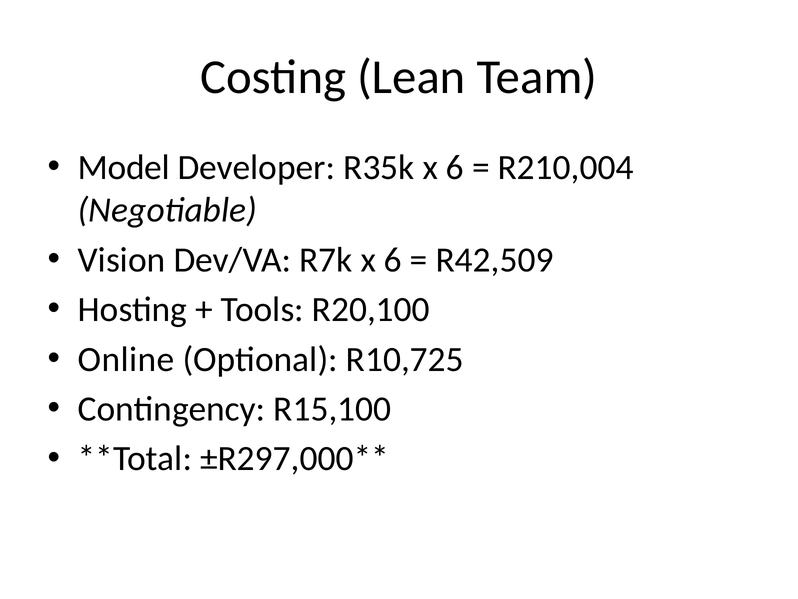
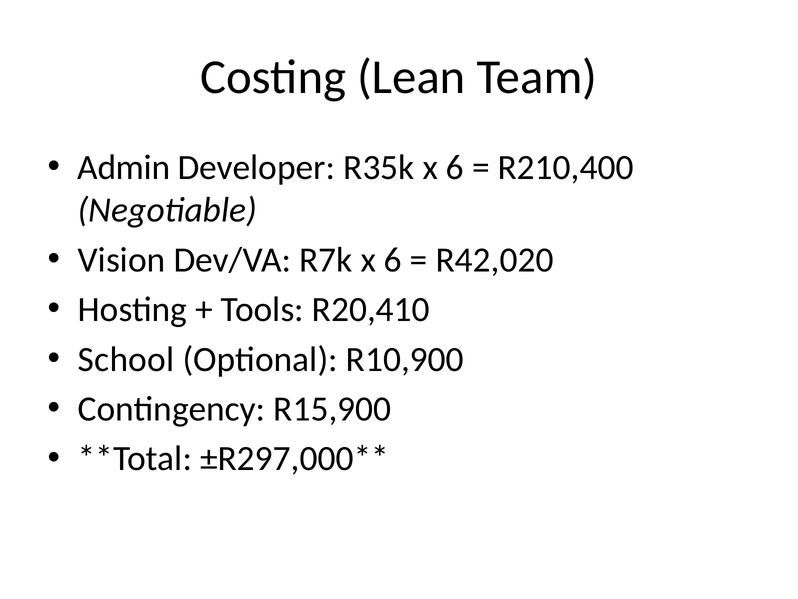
Model: Model -> Admin
R210,004: R210,004 -> R210,400
R42,509: R42,509 -> R42,020
R20,100: R20,100 -> R20,410
Online: Online -> School
R10,725: R10,725 -> R10,900
R15,100: R15,100 -> R15,900
